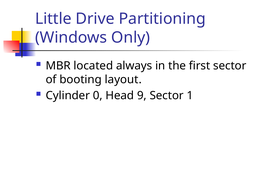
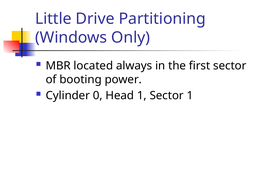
layout: layout -> power
Head 9: 9 -> 1
